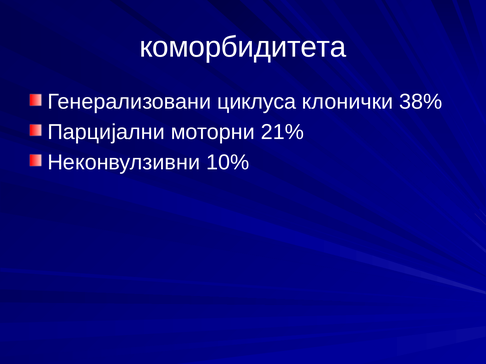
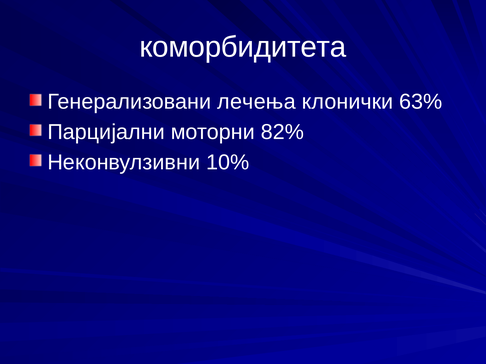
циклуса: циклуса -> лечења
38%: 38% -> 63%
21%: 21% -> 82%
